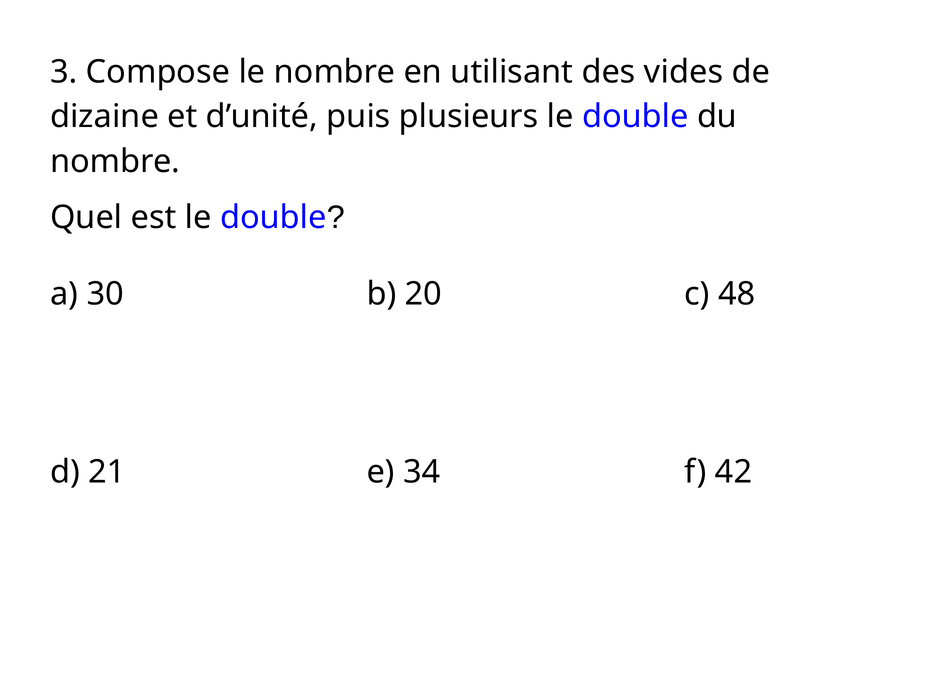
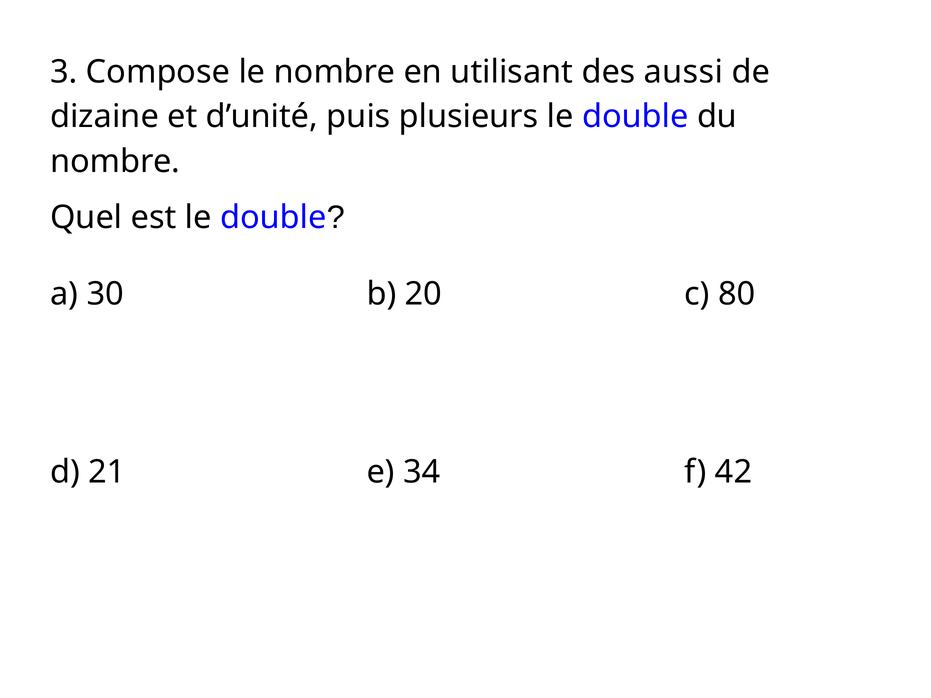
vides: vides -> aussi
48: 48 -> 80
